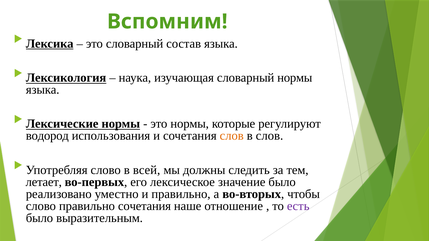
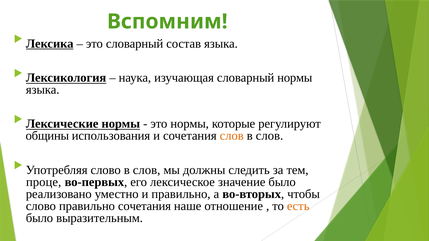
водород: водород -> общины
слово в всей: всей -> слов
летает: летает -> проце
есть colour: purple -> orange
